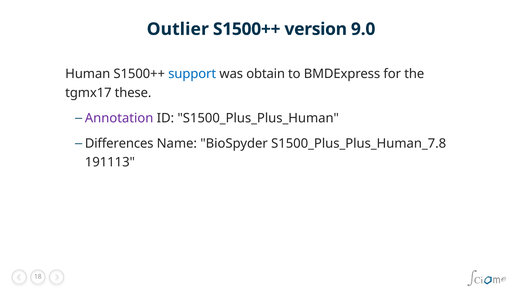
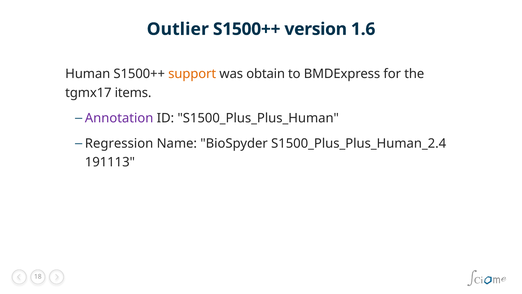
9.0: 9.0 -> 1.6
support colour: blue -> orange
these: these -> items
Differences: Differences -> Regression
S1500_Plus_Plus_Human_7.8: S1500_Plus_Plus_Human_7.8 -> S1500_Plus_Plus_Human_2.4
